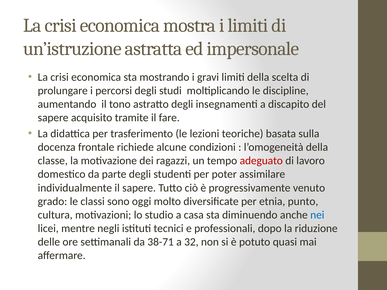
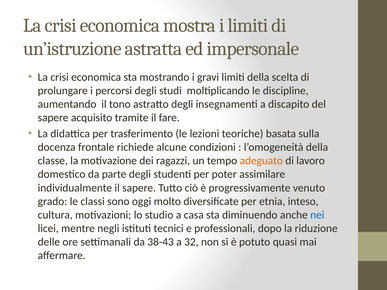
adeguato colour: red -> orange
punto: punto -> inteso
38-71: 38-71 -> 38-43
